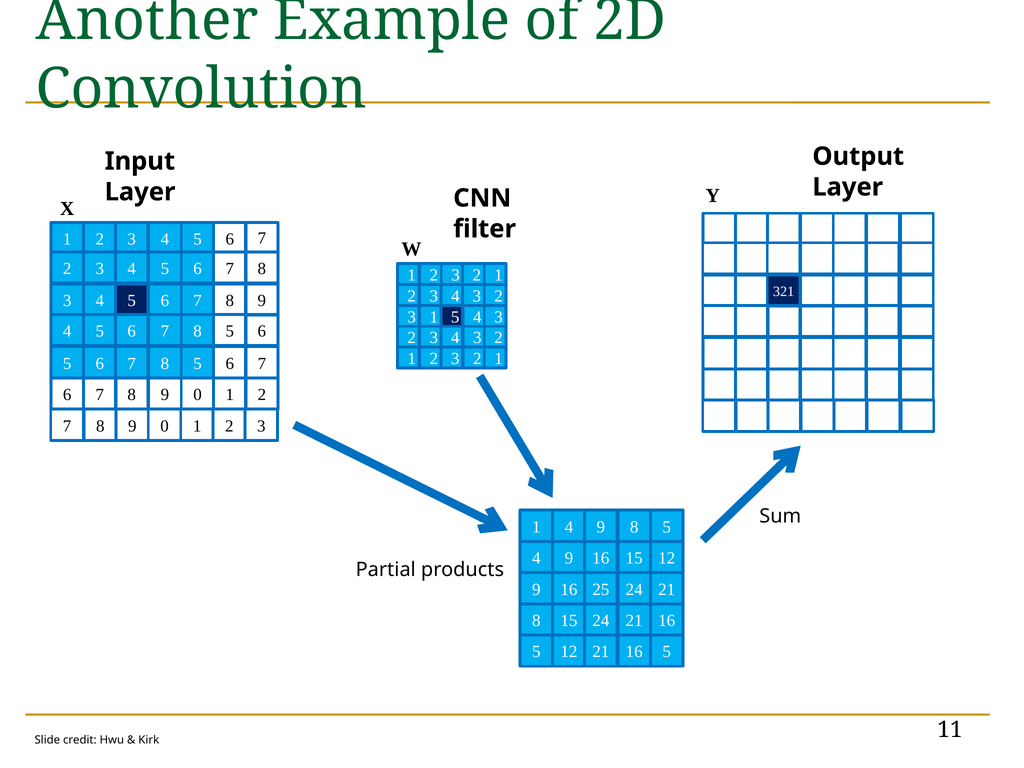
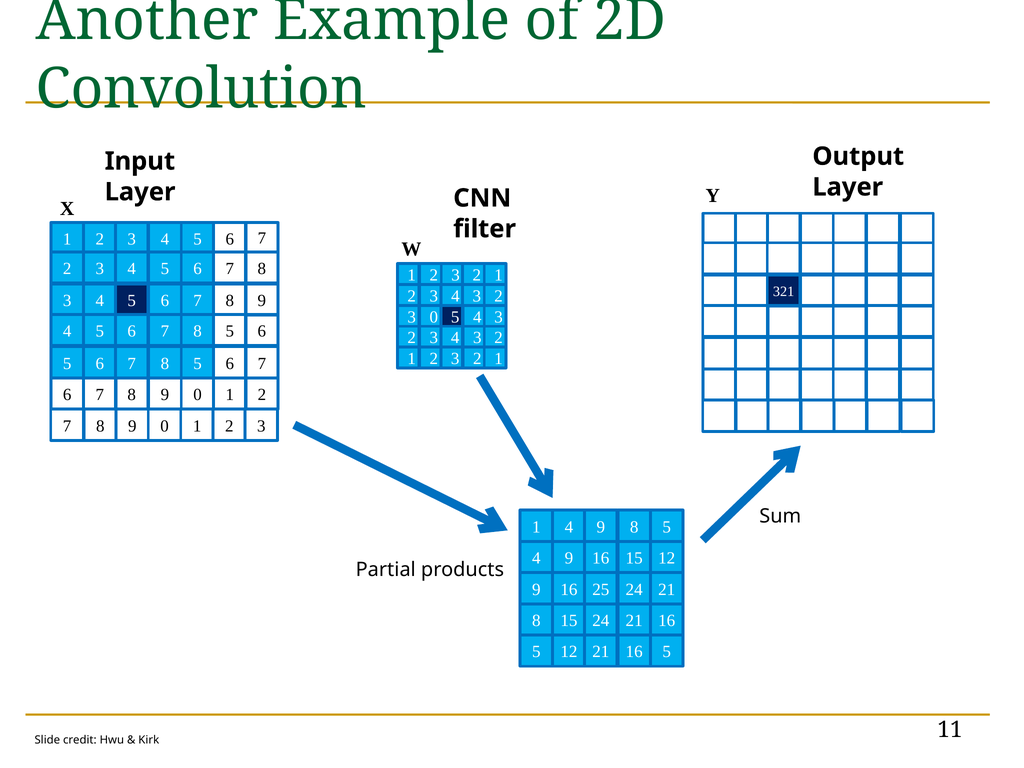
1 at (434, 317): 1 -> 0
